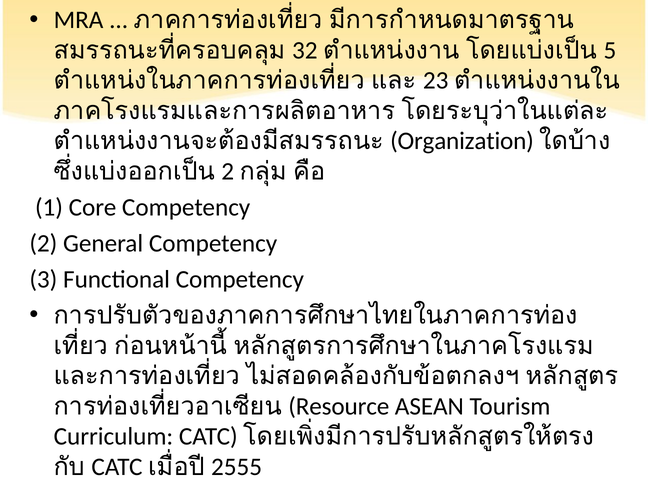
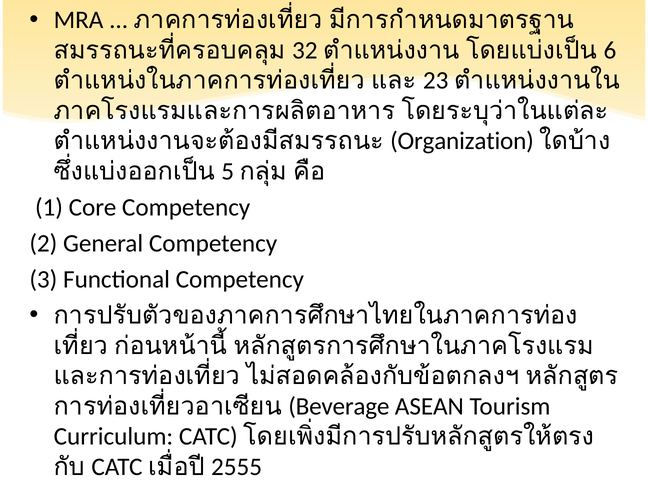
5: 5 -> 6
2 at (228, 171): 2 -> 5
Resource: Resource -> Beverage
